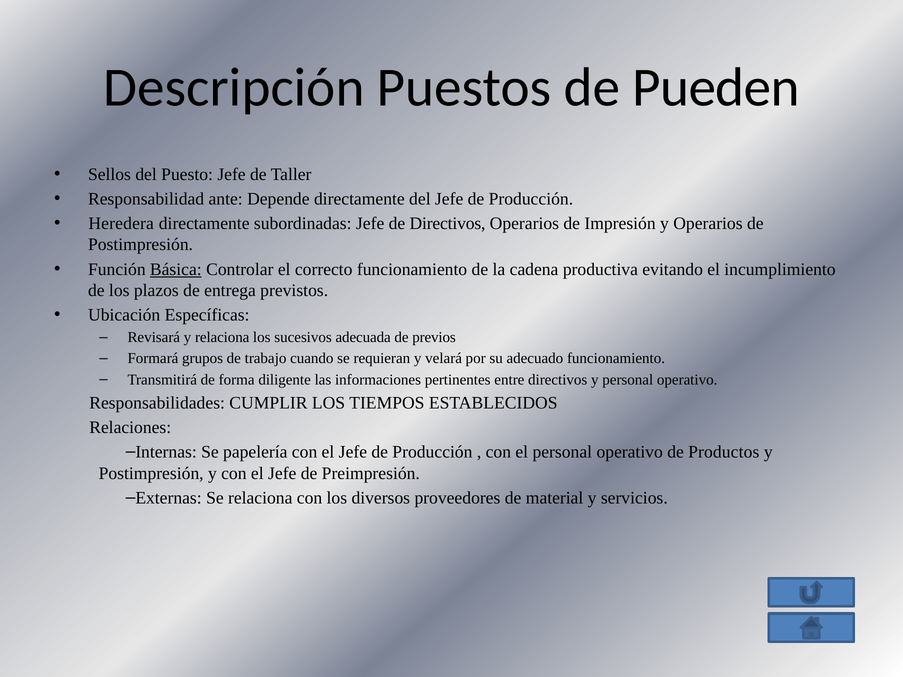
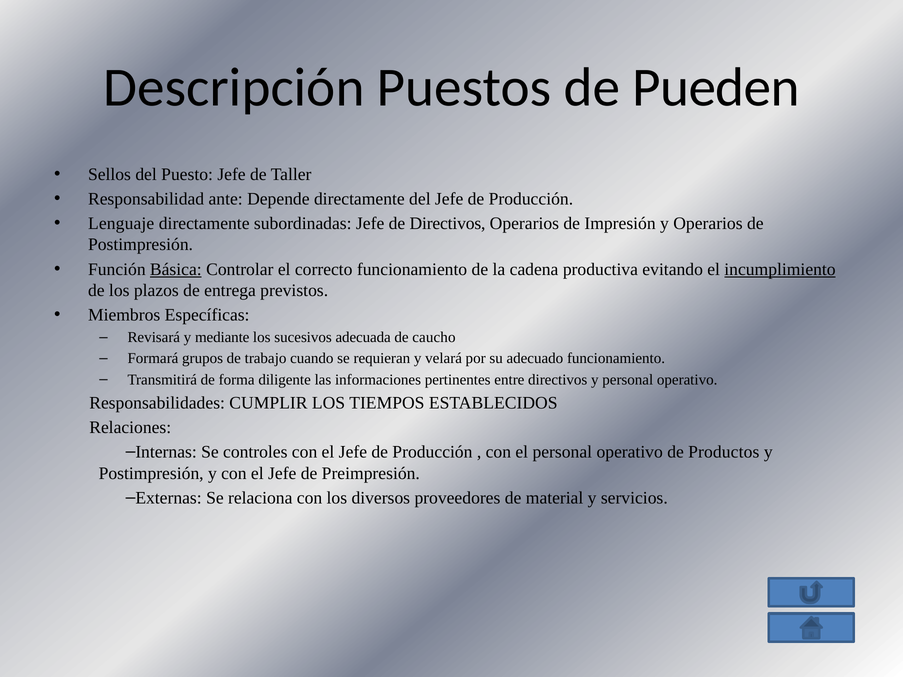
Heredera: Heredera -> Lenguaje
incumplimiento underline: none -> present
Ubicación: Ubicación -> Miembros
y relaciona: relaciona -> mediante
previos: previos -> caucho
papelería: papelería -> controles
